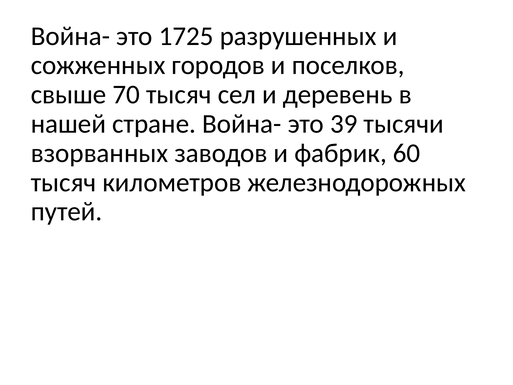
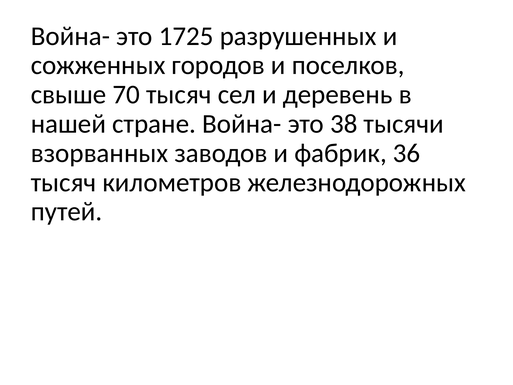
39: 39 -> 38
60: 60 -> 36
